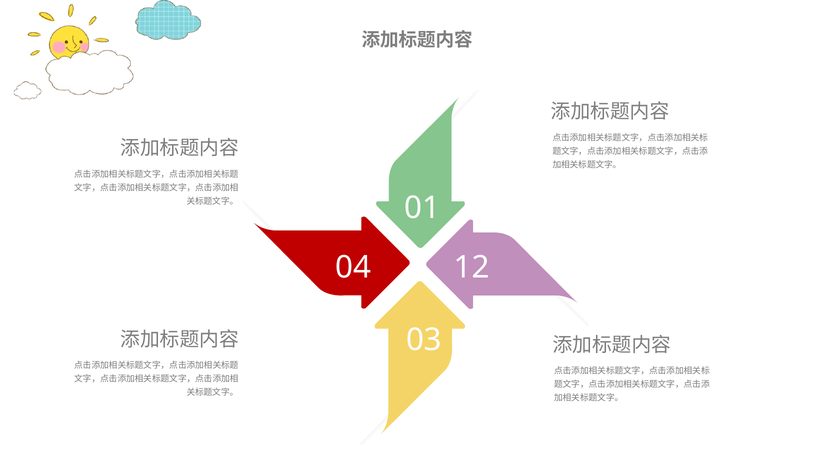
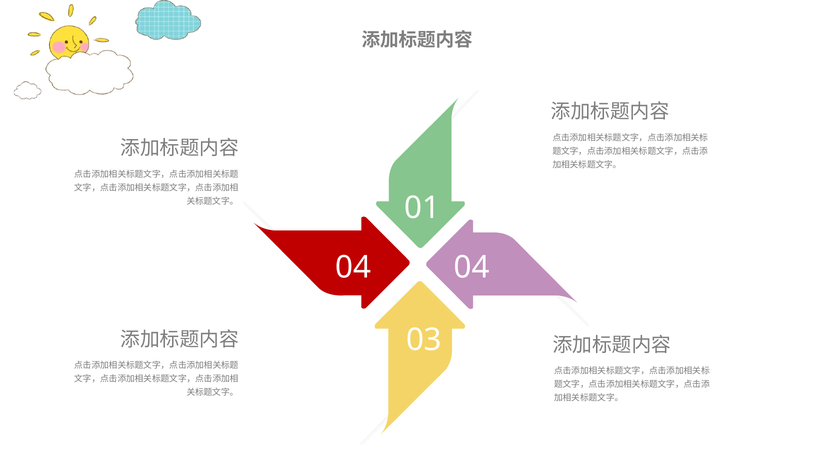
04 12: 12 -> 04
